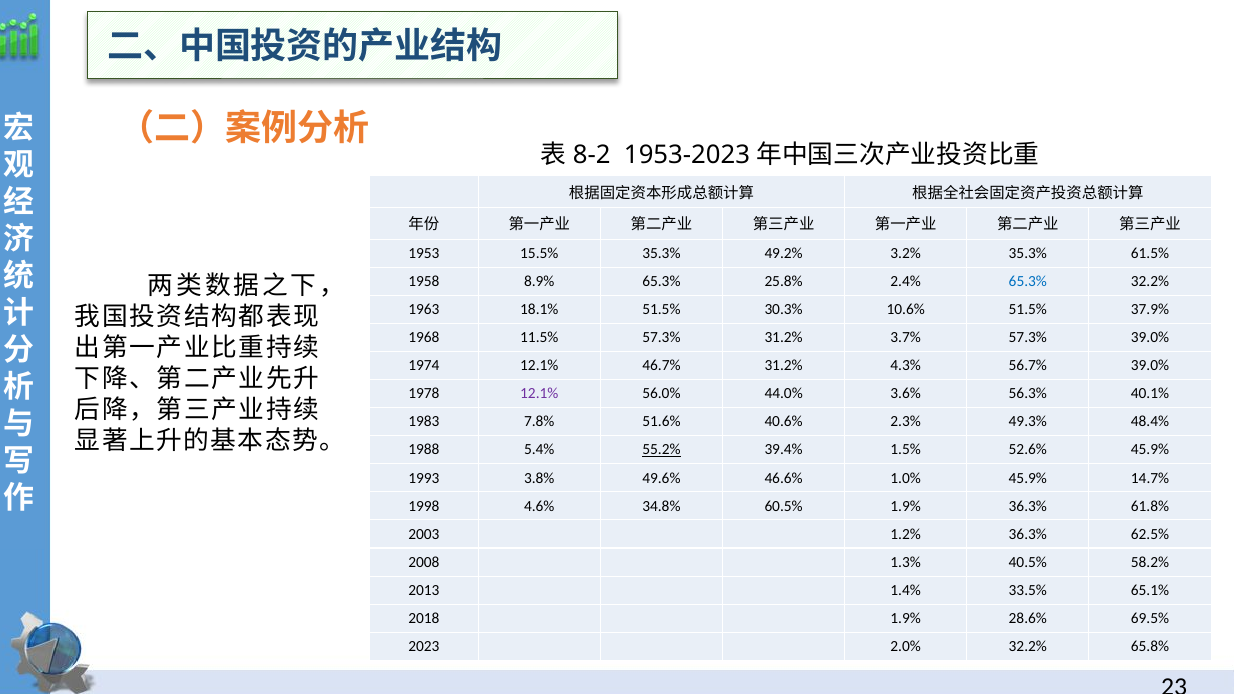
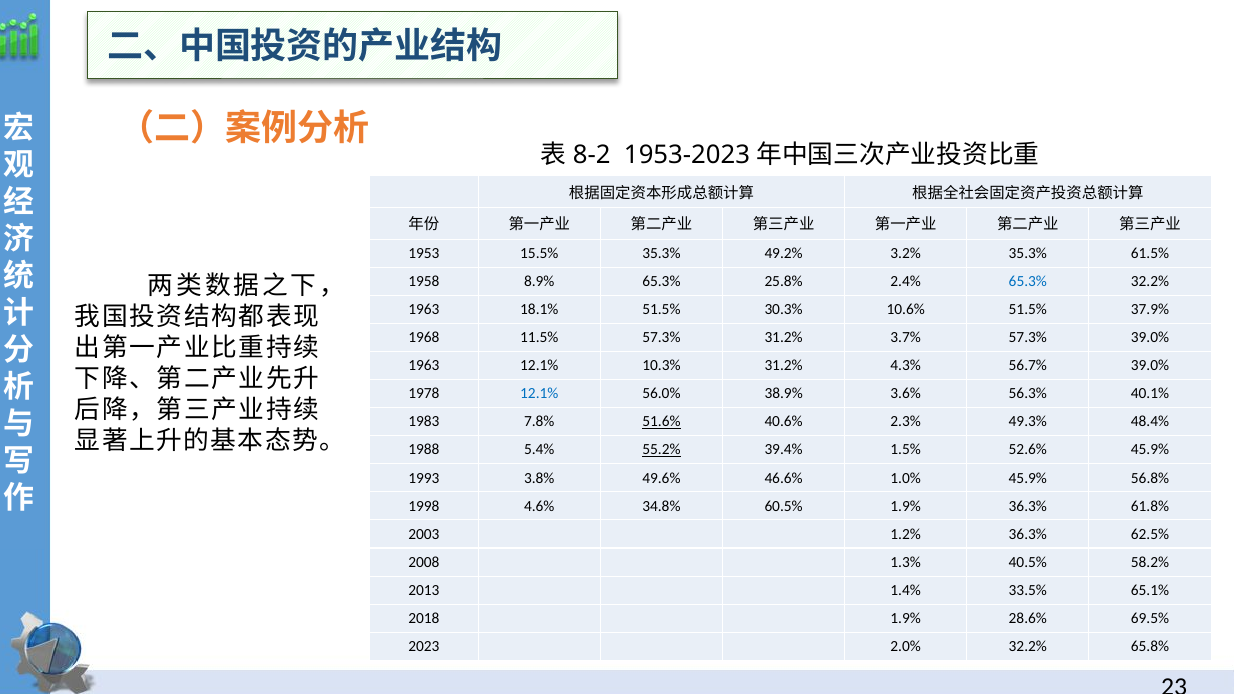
1974 at (424, 366): 1974 -> 1963
46.7%: 46.7% -> 10.3%
12.1% at (539, 394) colour: purple -> blue
44.0%: 44.0% -> 38.9%
51.6% underline: none -> present
14.7%: 14.7% -> 56.8%
